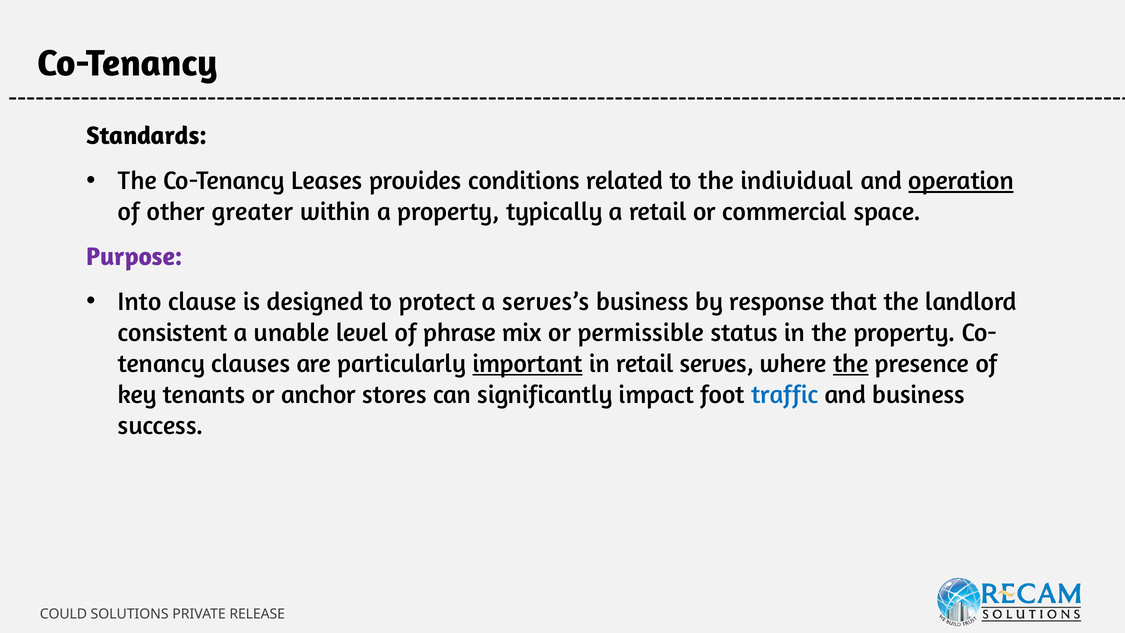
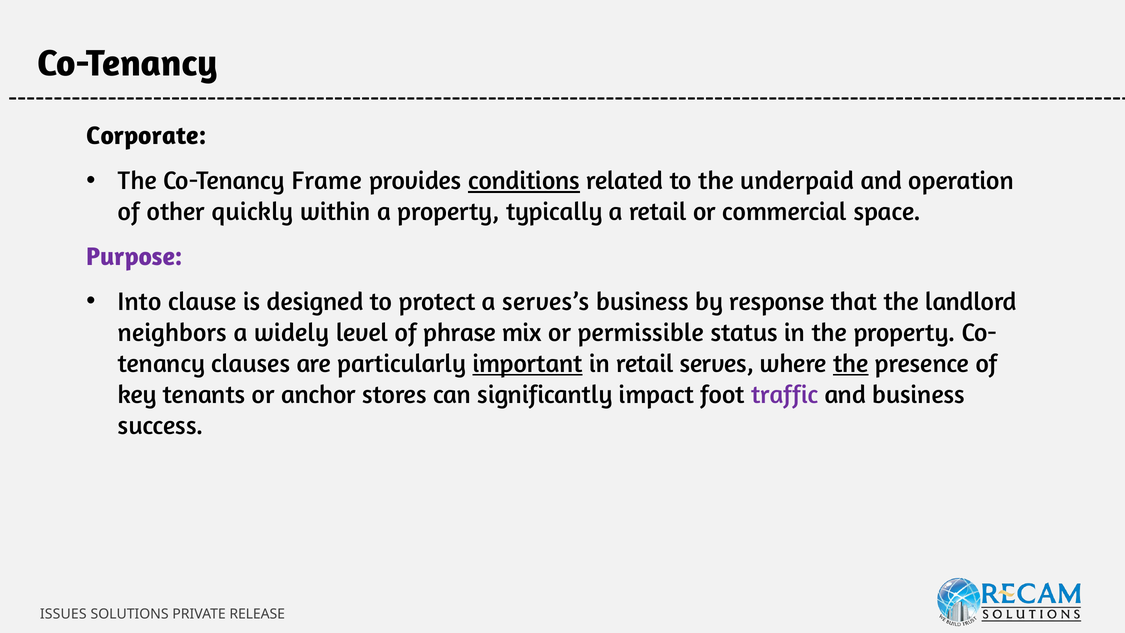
Standards: Standards -> Corporate
Leases: Leases -> Frame
conditions underline: none -> present
individual: individual -> underpaid
operation underline: present -> none
greater: greater -> quickly
consistent: consistent -> neighbors
unable: unable -> widely
traffic colour: blue -> purple
COULD: COULD -> ISSUES
